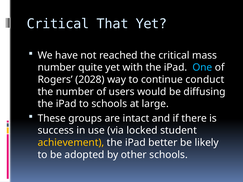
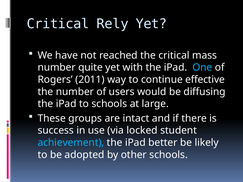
That: That -> Rely
2028: 2028 -> 2011
conduct: conduct -> effective
achievement colour: yellow -> light blue
